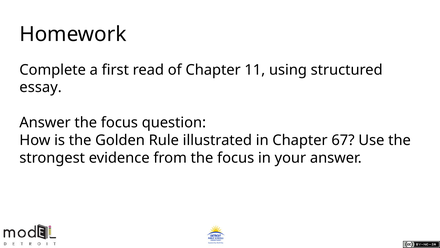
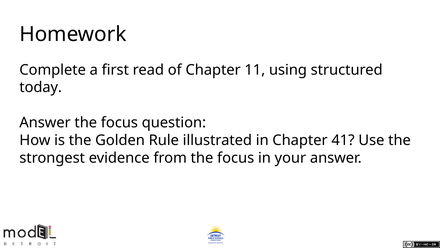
essay: essay -> today
67: 67 -> 41
